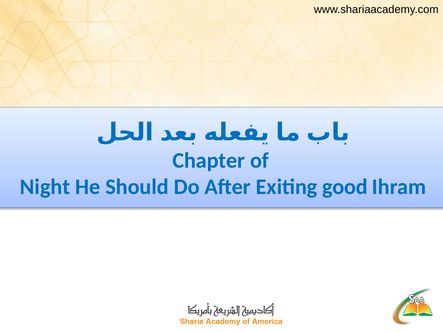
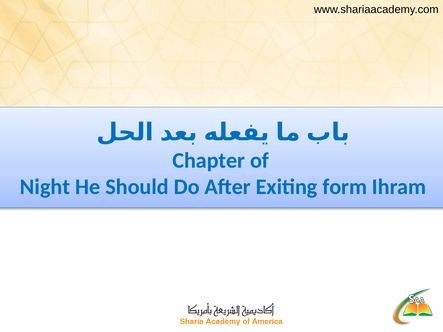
good: good -> form
